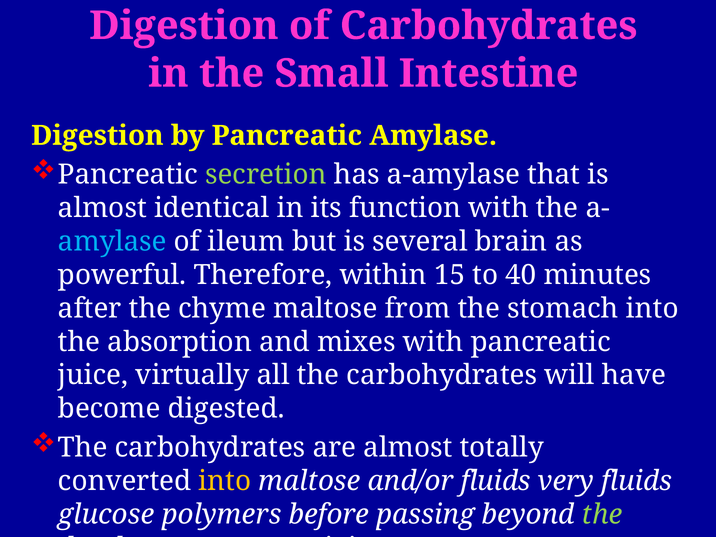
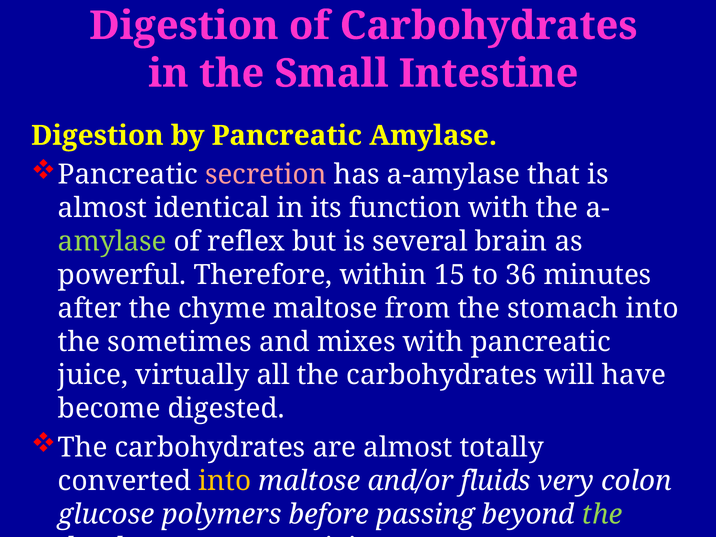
secretion colour: light green -> pink
amylase at (112, 242) colour: light blue -> light green
ileum: ileum -> reflex
40: 40 -> 36
absorption: absorption -> sometimes
very fluids: fluids -> colon
